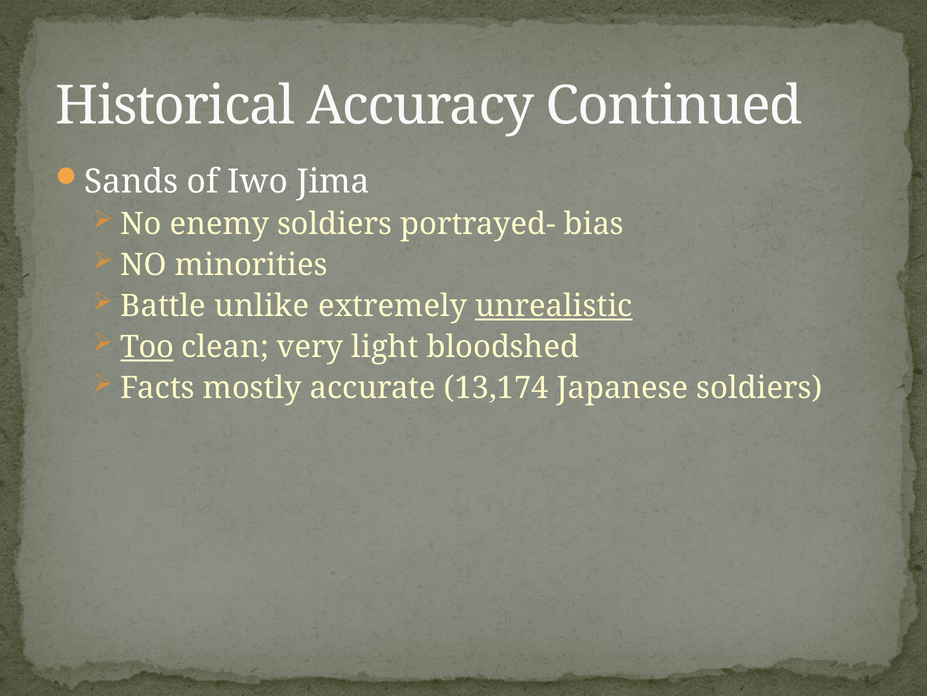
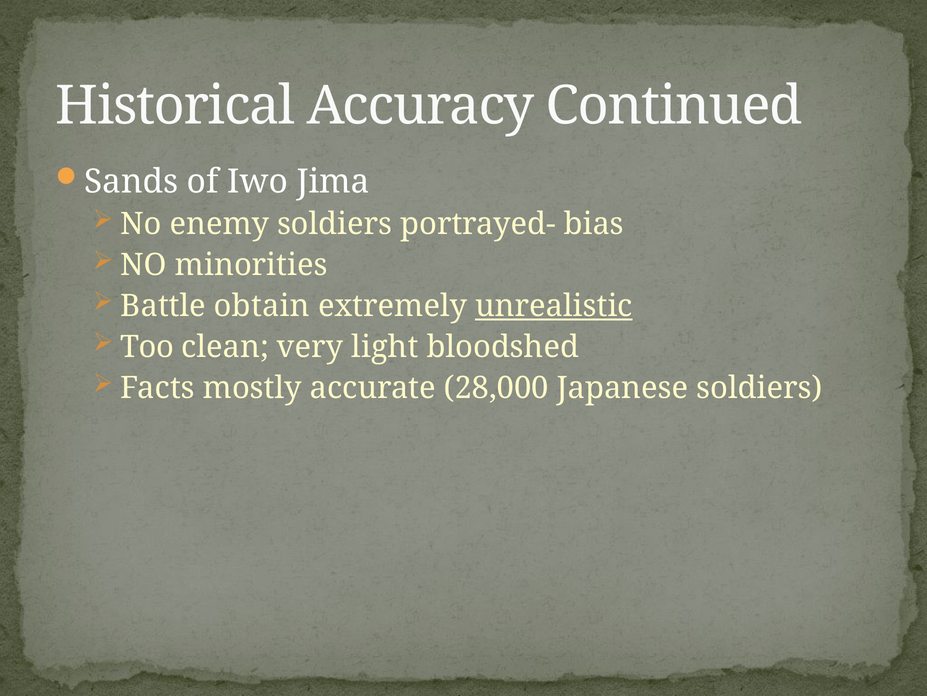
unlike: unlike -> obtain
Too underline: present -> none
13,174: 13,174 -> 28,000
